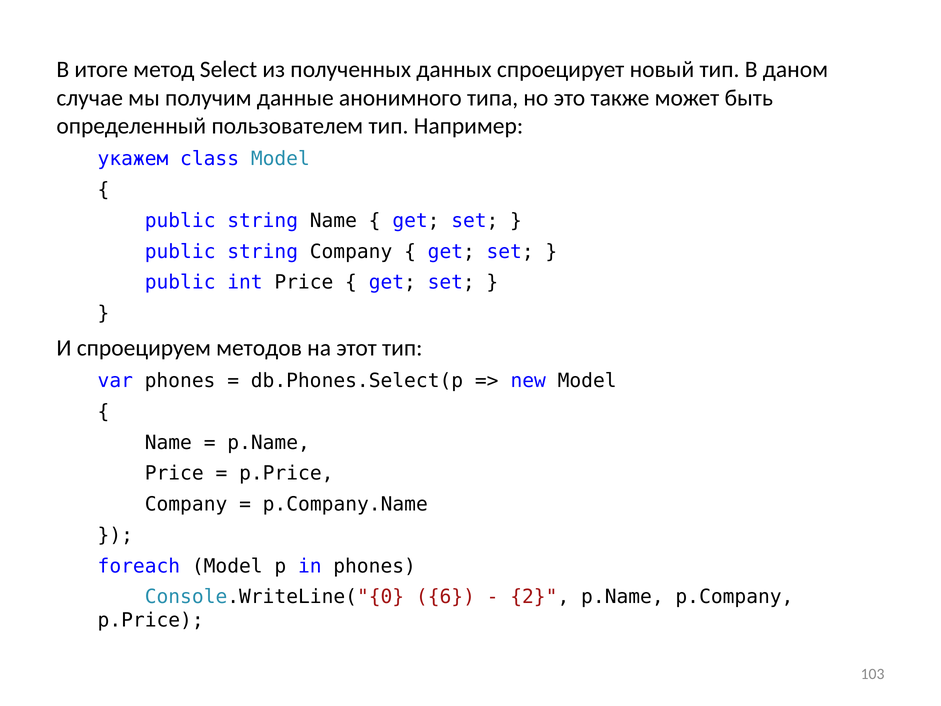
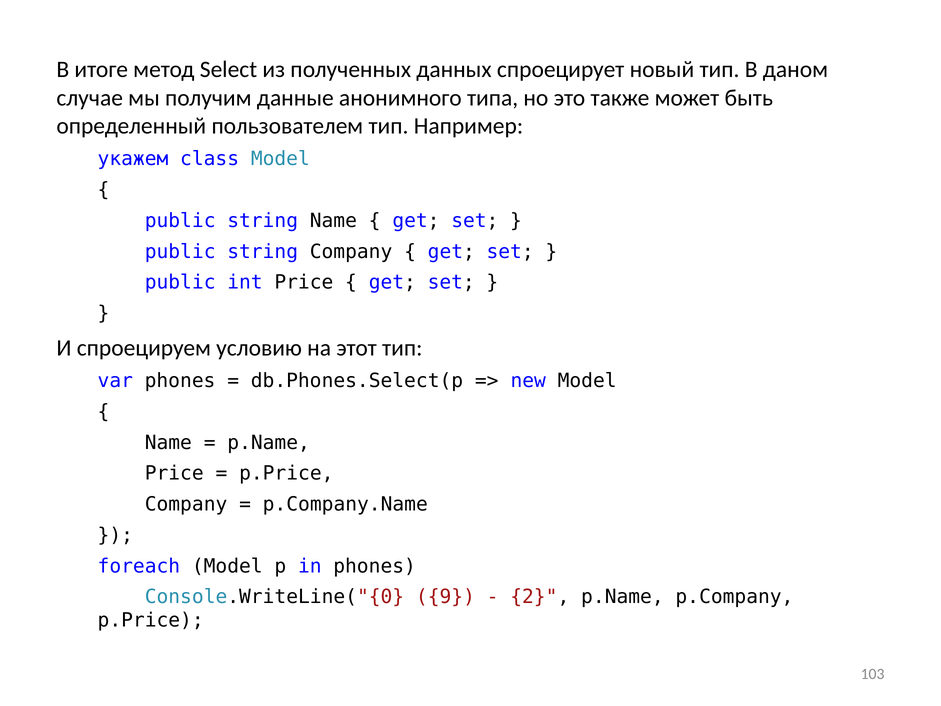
методов: методов -> условию
6: 6 -> 9
